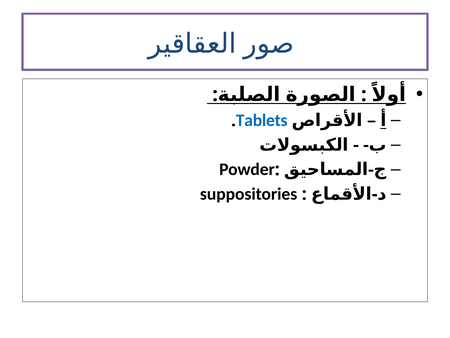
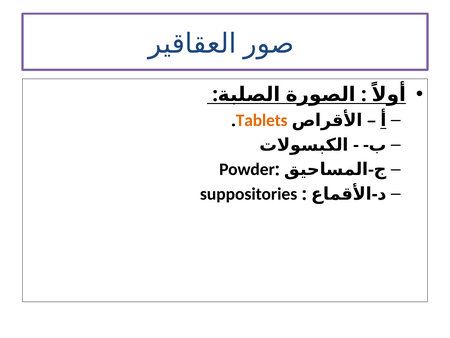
Tablets colour: blue -> orange
